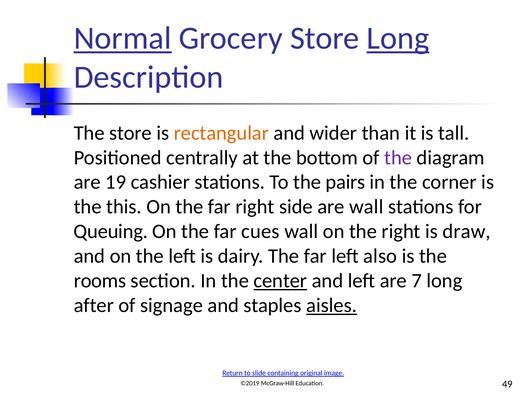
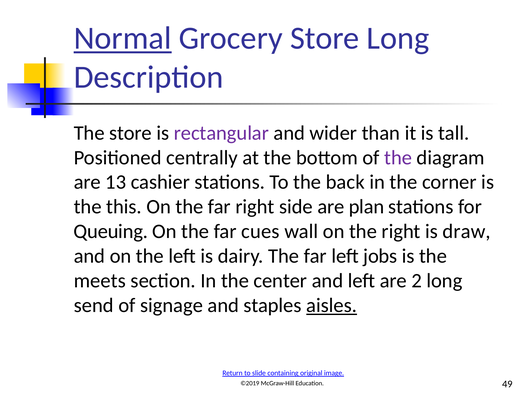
Long at (398, 38) underline: present -> none
rectangular colour: orange -> purple
19: 19 -> 13
pairs: pairs -> back
are wall: wall -> plan
also: also -> jobs
rooms: rooms -> meets
center underline: present -> none
7: 7 -> 2
after: after -> send
